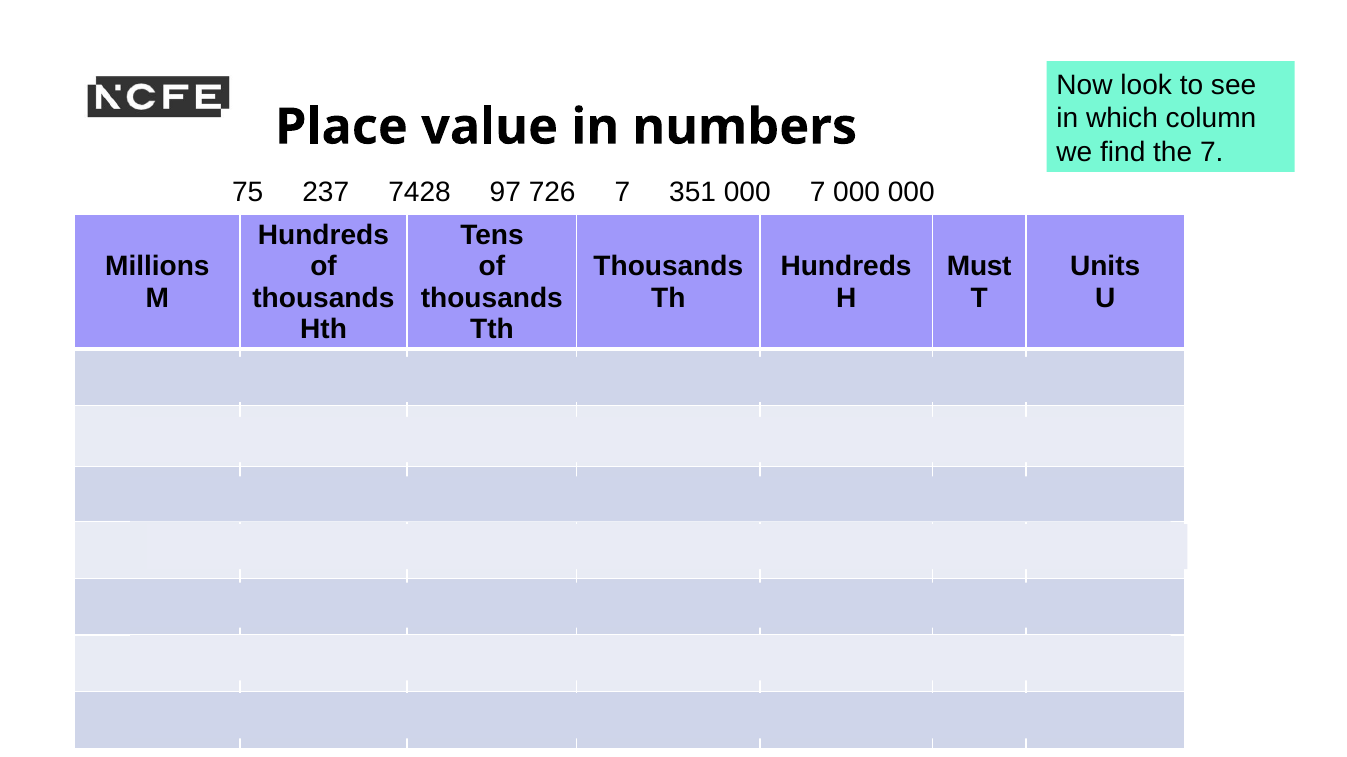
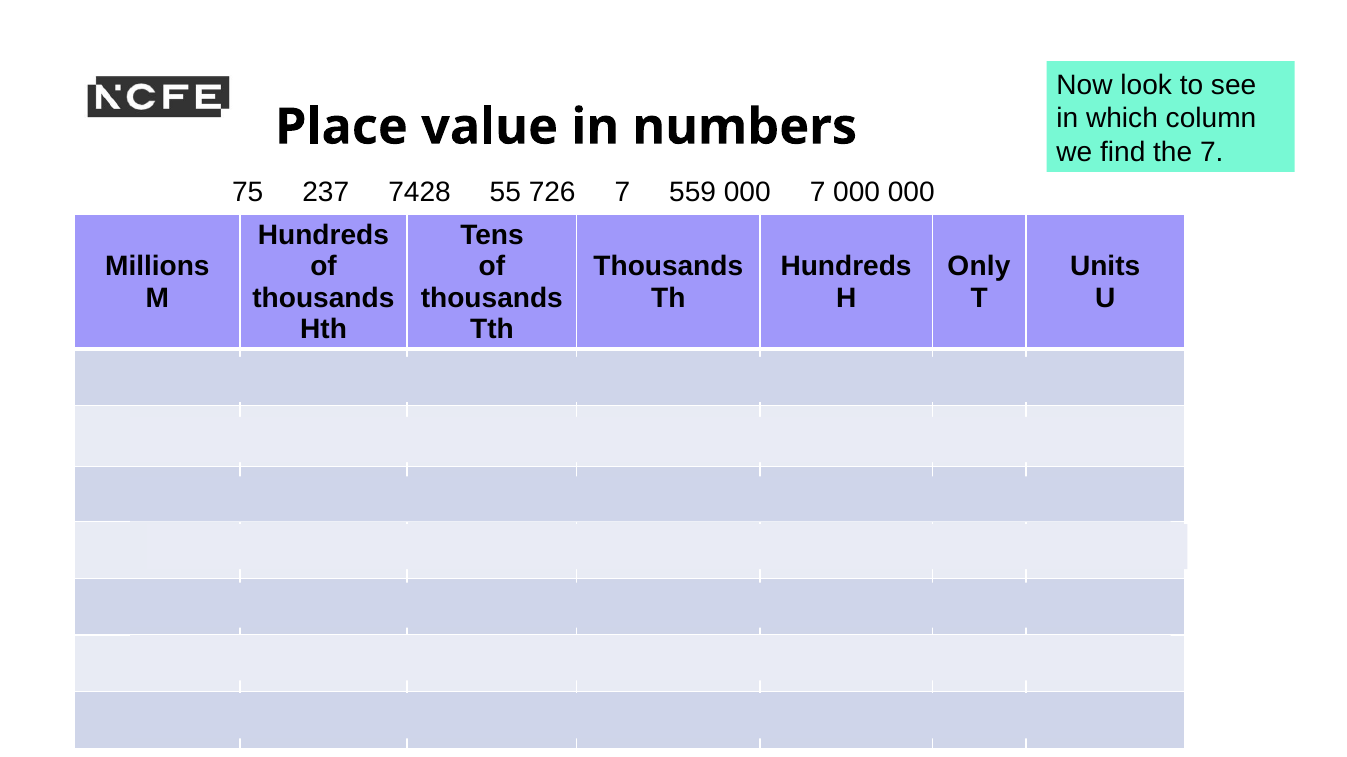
97: 97 -> 55
351: 351 -> 559
Must: Must -> Only
